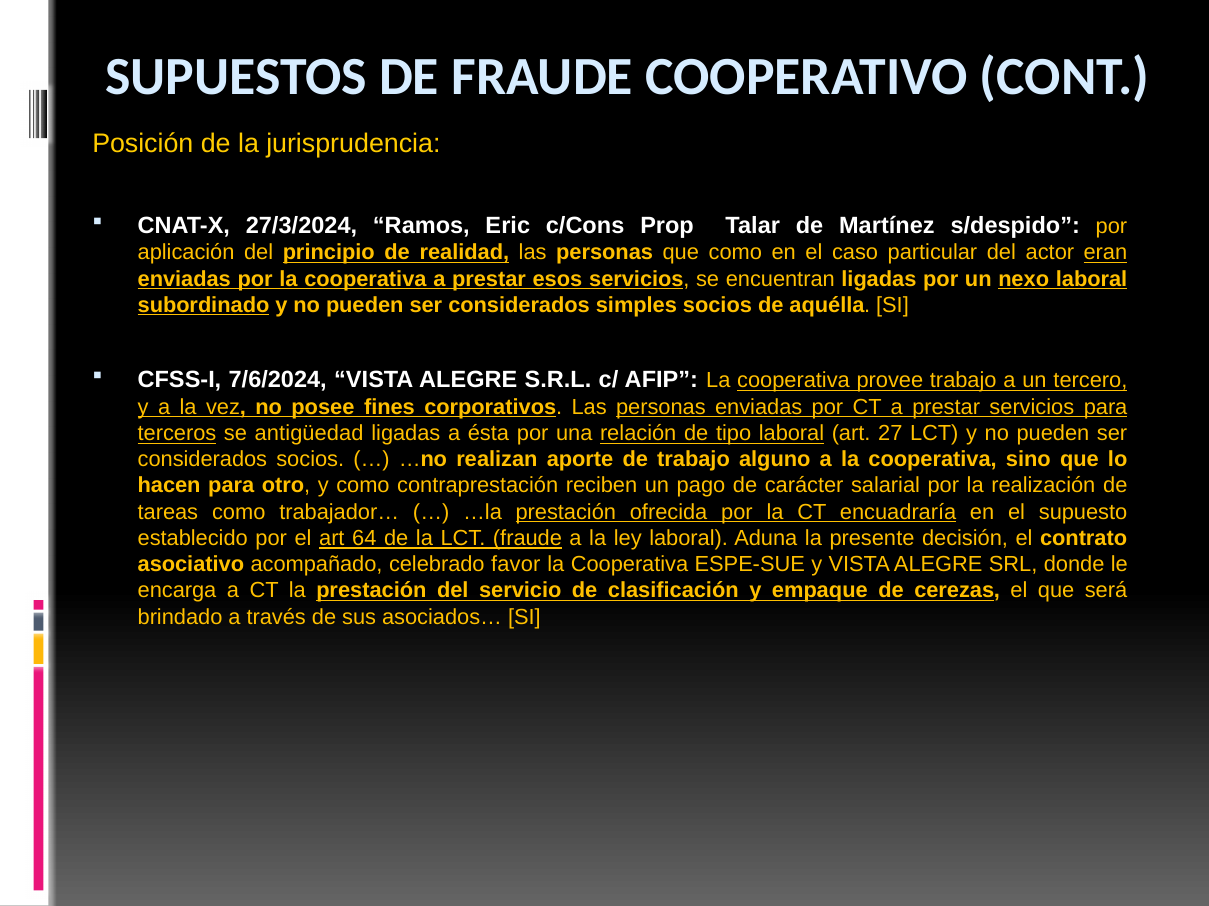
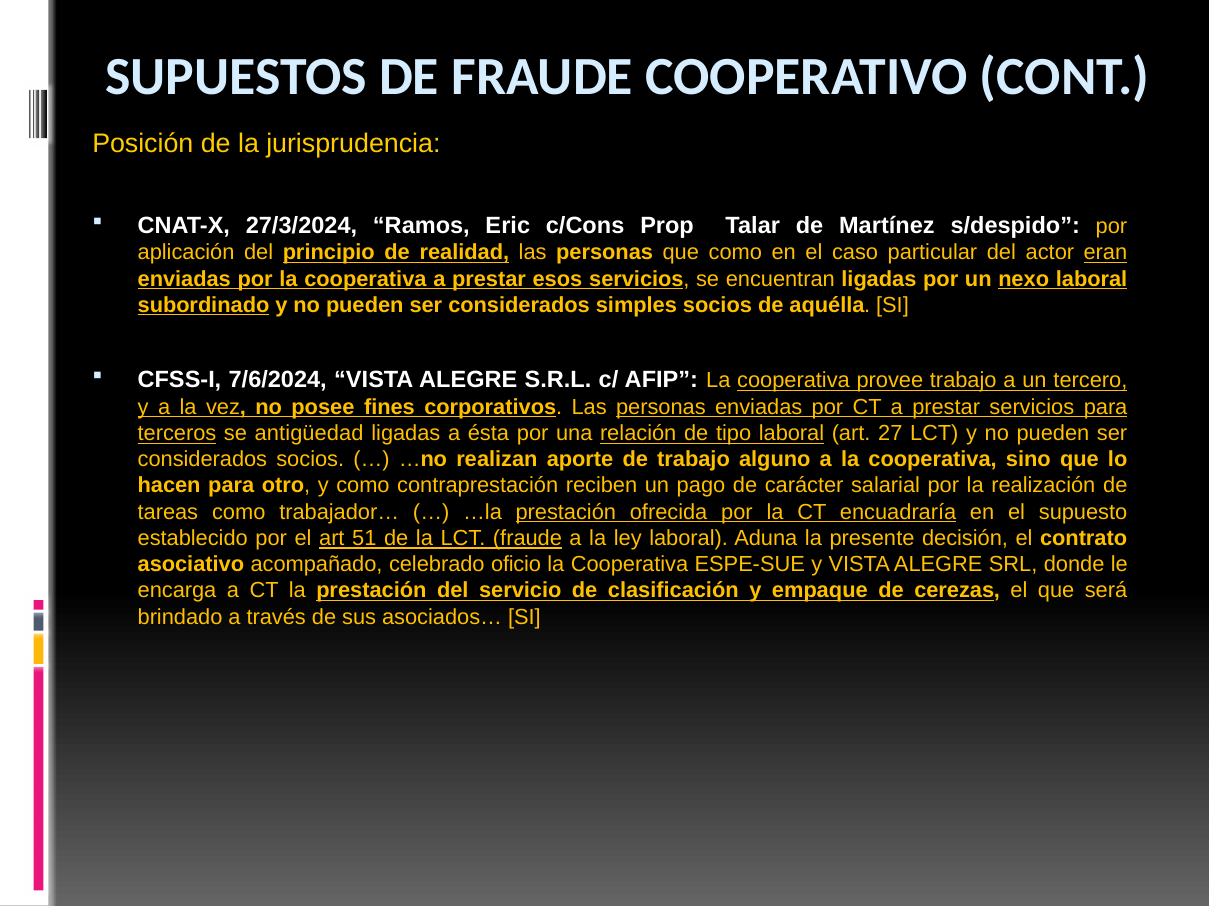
64: 64 -> 51
favor: favor -> oficio
